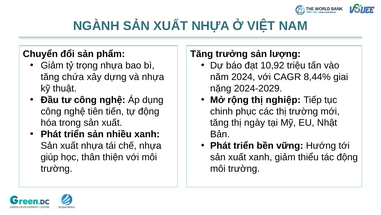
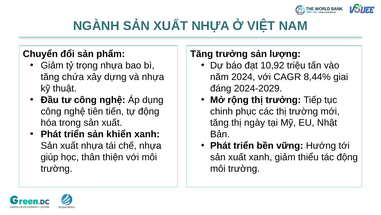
nặng: nặng -> đáng
thị nghiệp: nghiệp -> trưởng
nhiều: nhiều -> khiển
